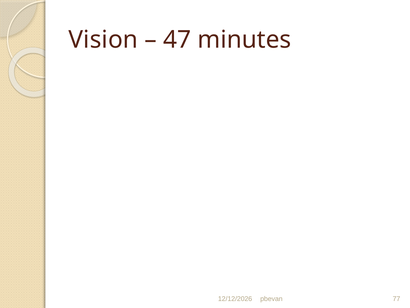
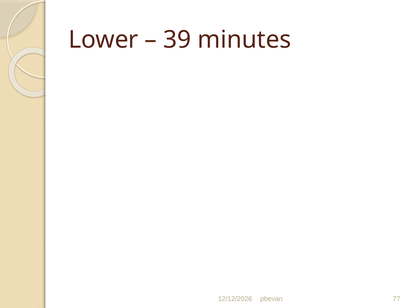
Vision: Vision -> Lower
47: 47 -> 39
